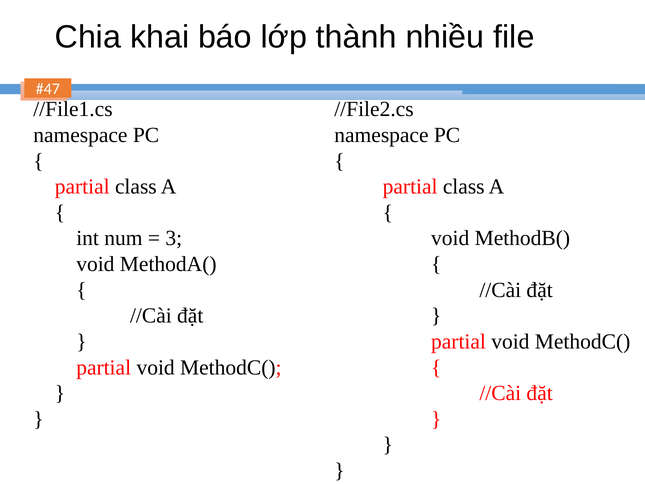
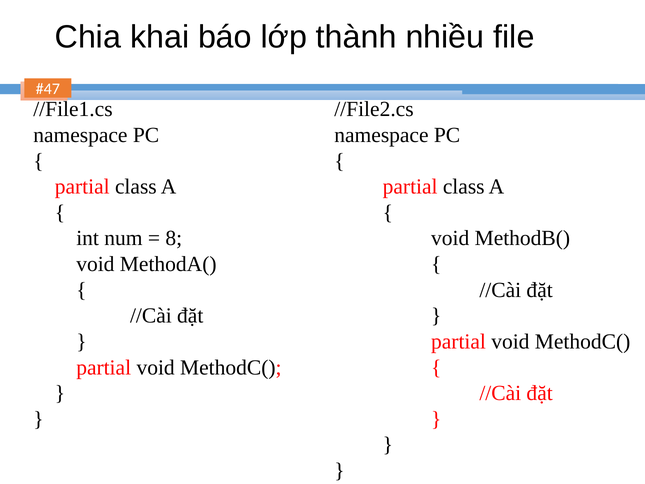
3: 3 -> 8
